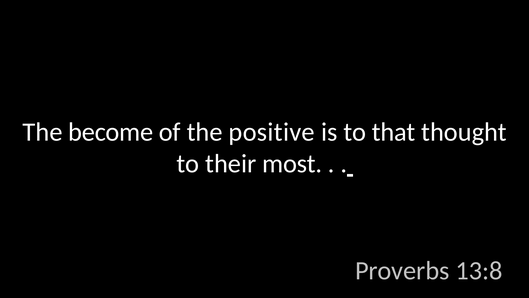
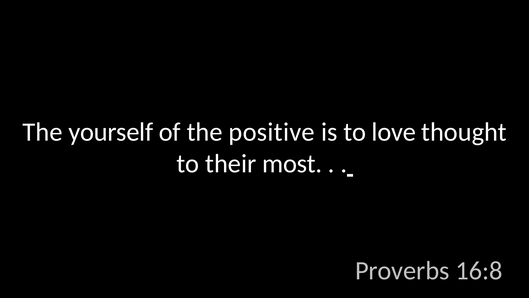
become: become -> yourself
that: that -> love
13:8: 13:8 -> 16:8
